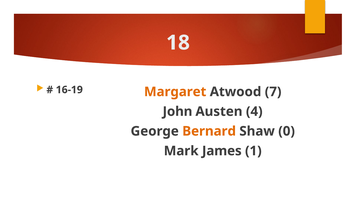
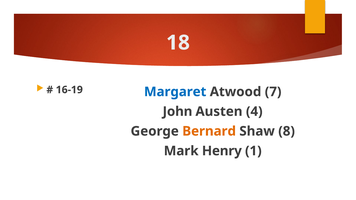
Margaret colour: orange -> blue
0: 0 -> 8
James: James -> Henry
